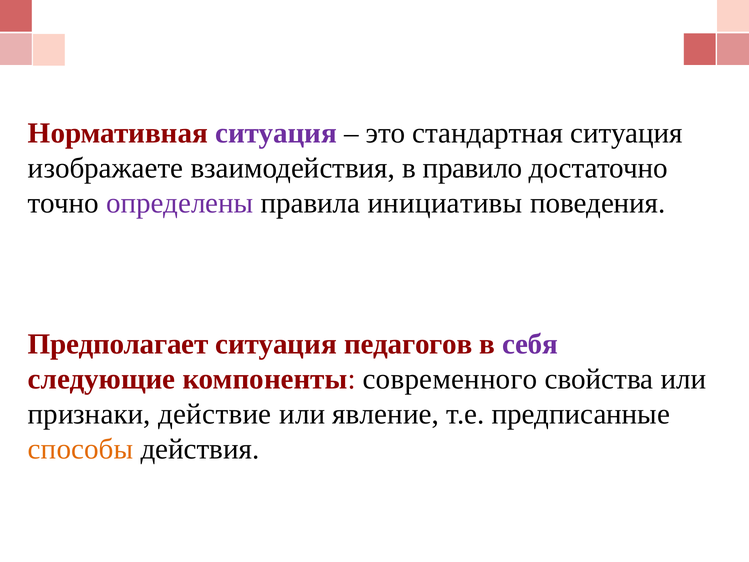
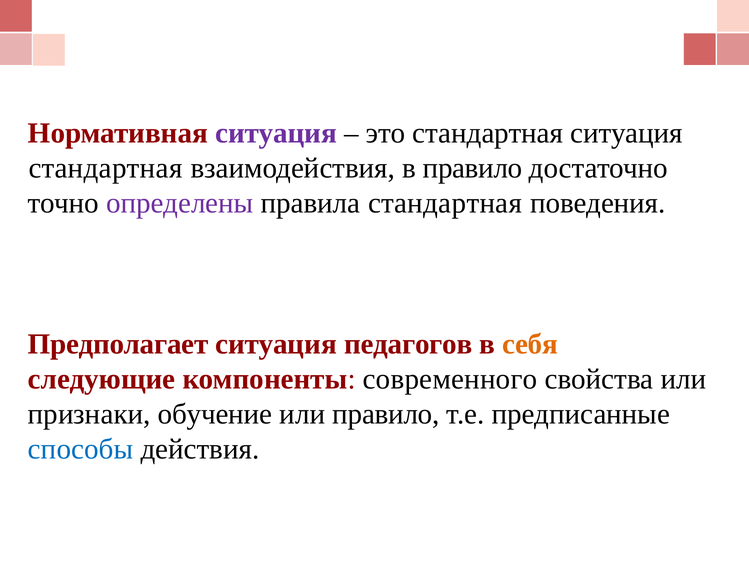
изображаете at (106, 168): изображаете -> стандартная
правила инициативы: инициативы -> стандартная
себя colour: purple -> orange
действие: действие -> обучение
или явление: явление -> правило
способы colour: orange -> blue
